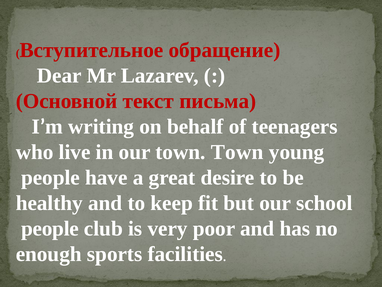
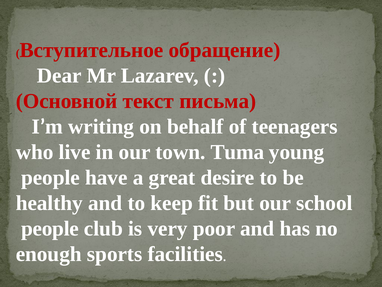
town Town: Town -> Tuma
